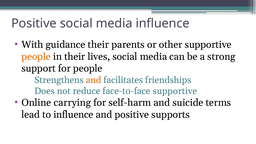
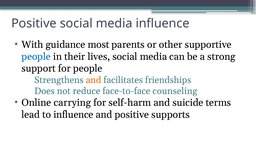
guidance their: their -> most
people at (36, 57) colour: orange -> blue
face-to-face supportive: supportive -> counseling
